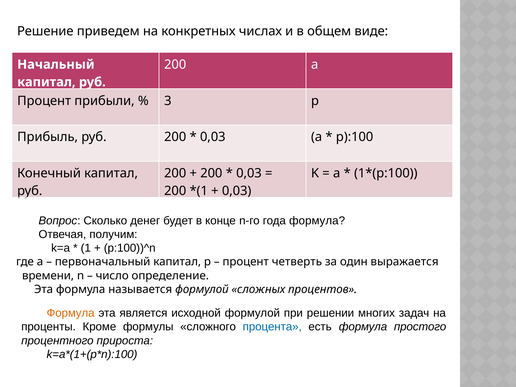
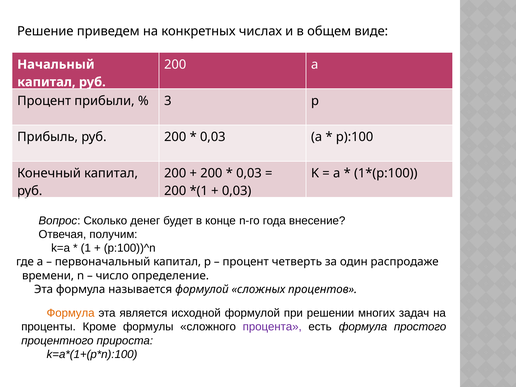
года формула: формула -> внесение
выражается: выражается -> распродаже
процента colour: blue -> purple
